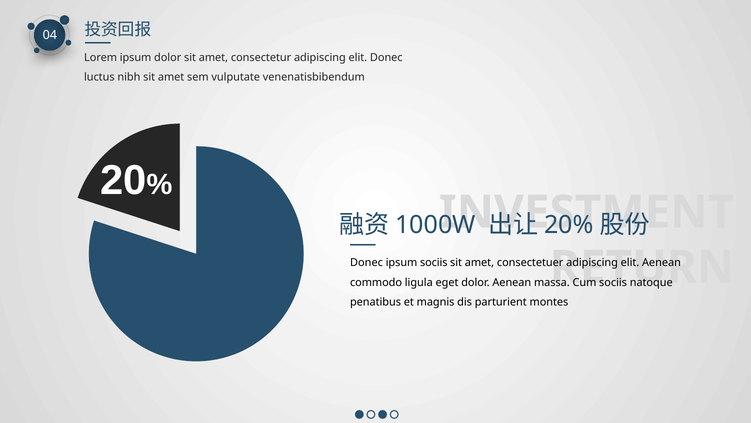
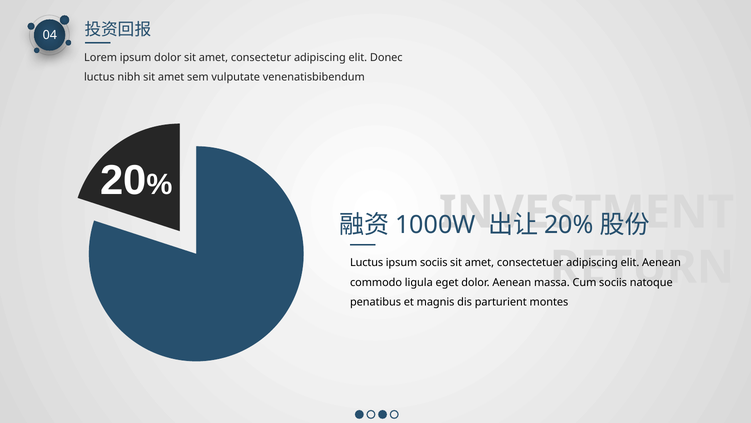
Donec at (367, 262): Donec -> Luctus
